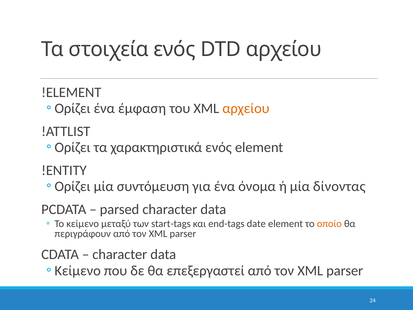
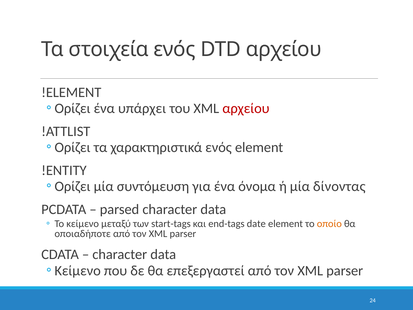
έμφαση: έμφαση -> υπάρχει
αρχείου at (246, 108) colour: orange -> red
περιγράφουν: περιγράφουν -> οποιαδήποτε
